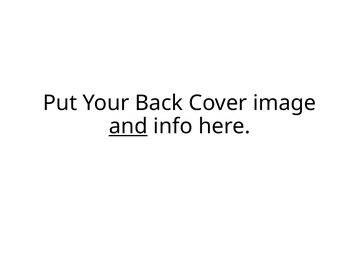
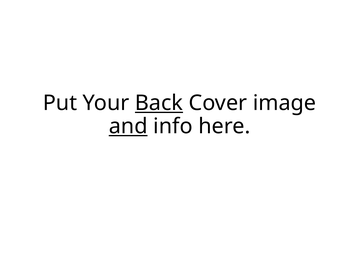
Back underline: none -> present
